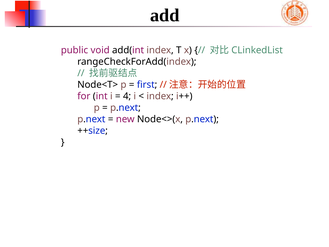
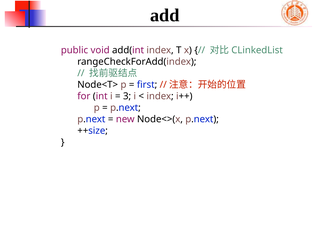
4: 4 -> 3
